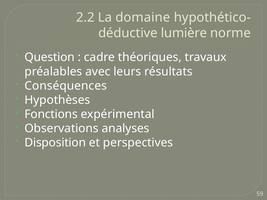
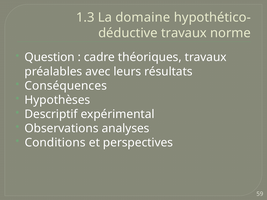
2.2: 2.2 -> 1.3
lumière at (184, 33): lumière -> travaux
Fonctions: Fonctions -> Descriptif
Disposition: Disposition -> Conditions
